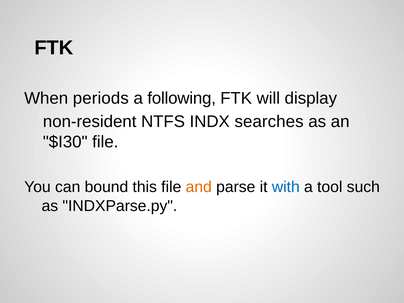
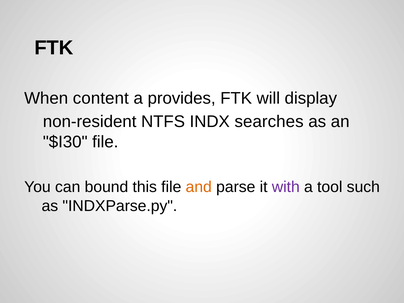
periods: periods -> content
following: following -> provides
with colour: blue -> purple
